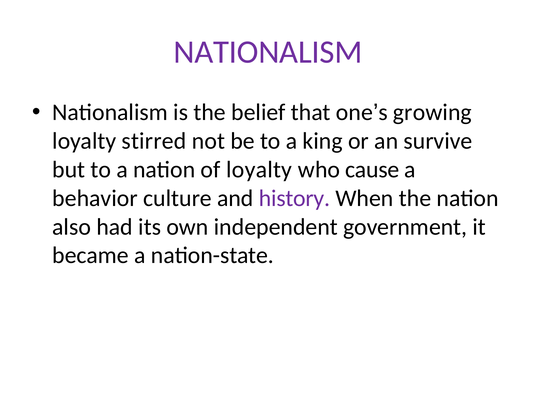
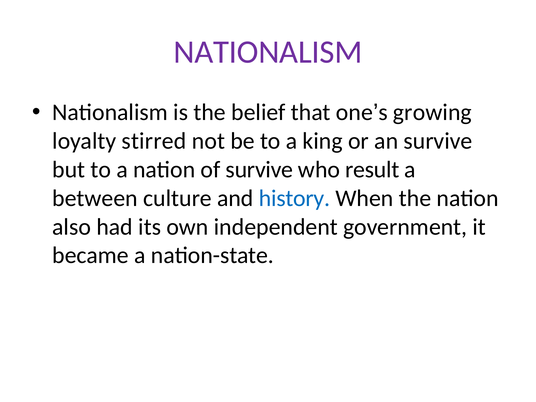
of loyalty: loyalty -> survive
cause: cause -> result
behavior: behavior -> between
history colour: purple -> blue
